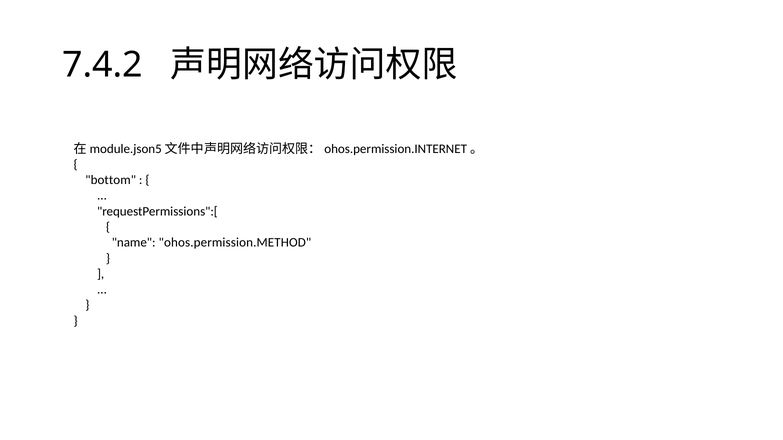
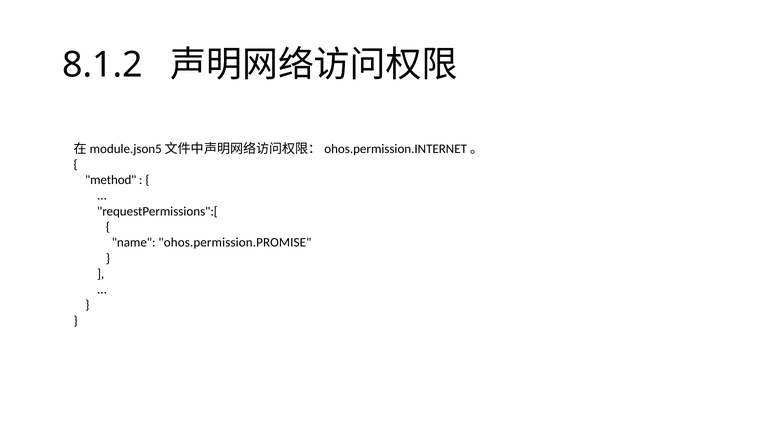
7.4.2: 7.4.2 -> 8.1.2
bottom: bottom -> method
ohos.permission.METHOD: ohos.permission.METHOD -> ohos.permission.PROMISE
